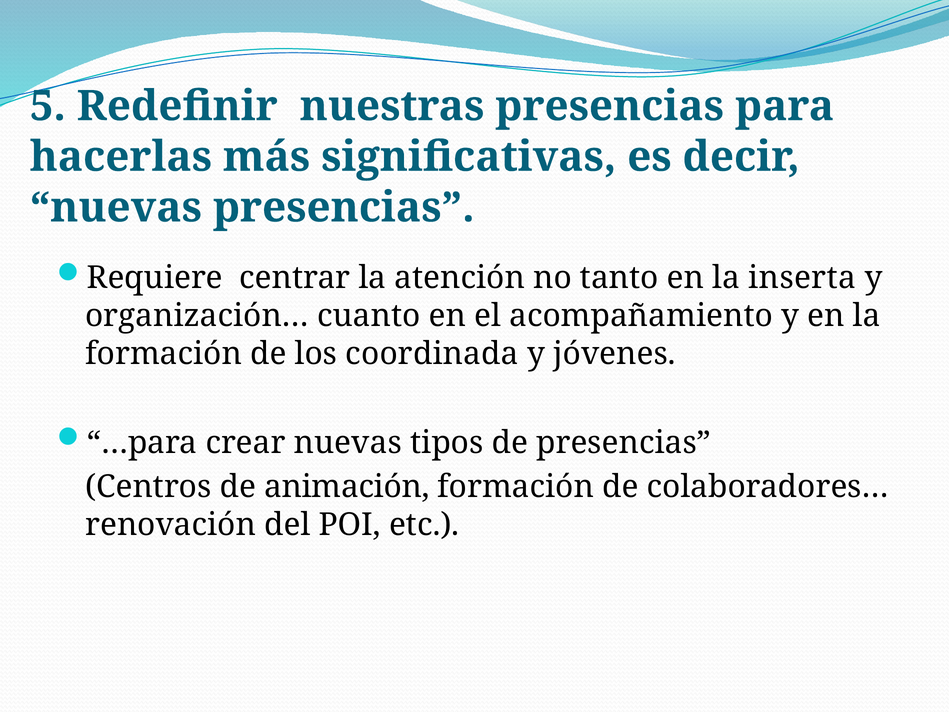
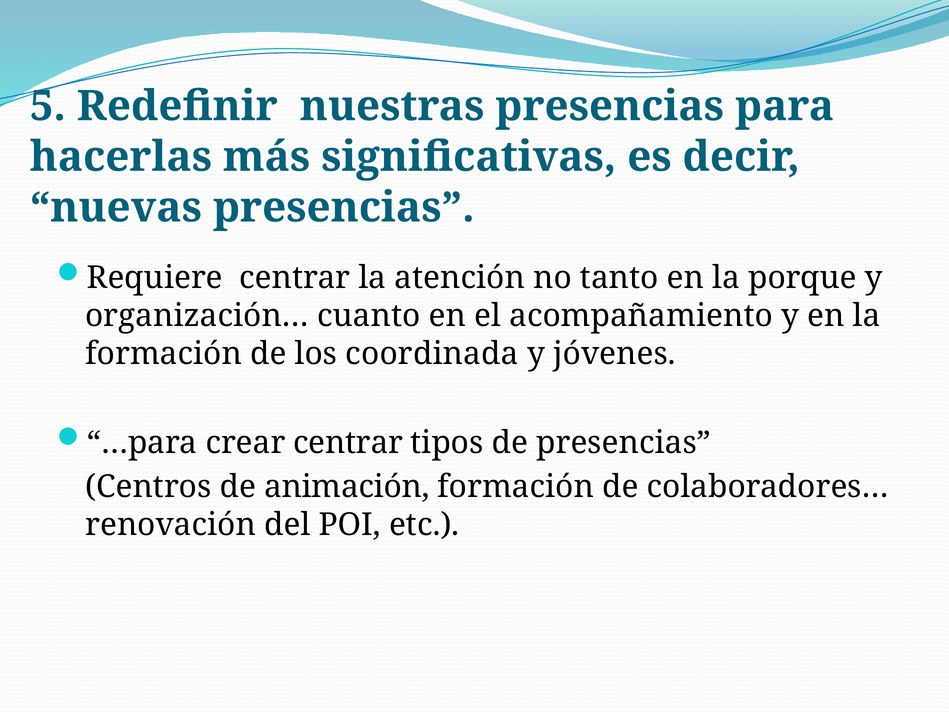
inserta: inserta -> porque
crear nuevas: nuevas -> centrar
